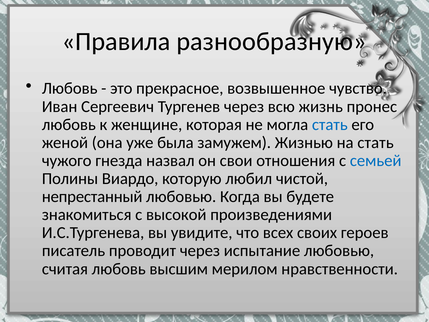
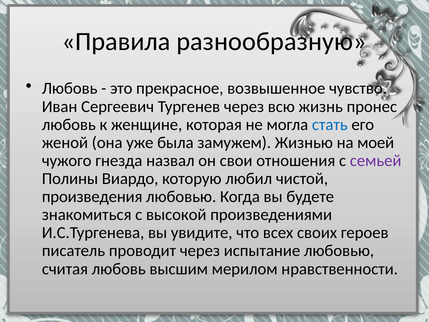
на стать: стать -> моей
семьей colour: blue -> purple
непрестанный: непрестанный -> произведения
